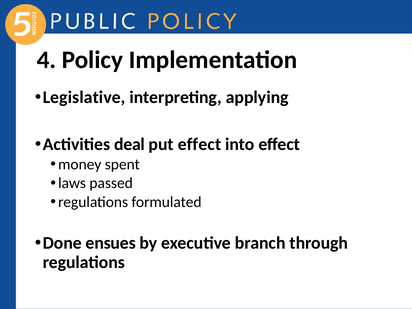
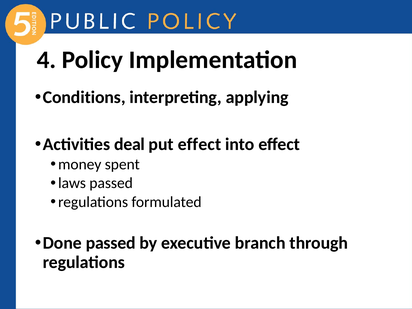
Legislative: Legislative -> Conditions
Done ensues: ensues -> passed
